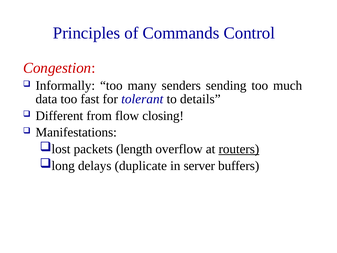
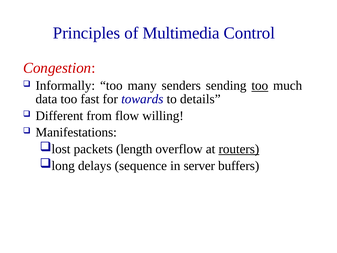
Commands: Commands -> Multimedia
too at (260, 86) underline: none -> present
tolerant: tolerant -> towards
closing: closing -> willing
duplicate: duplicate -> sequence
